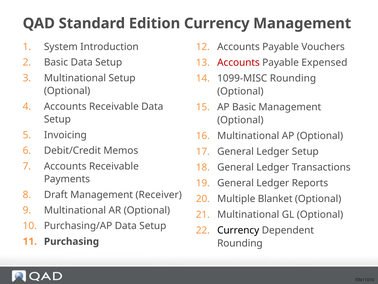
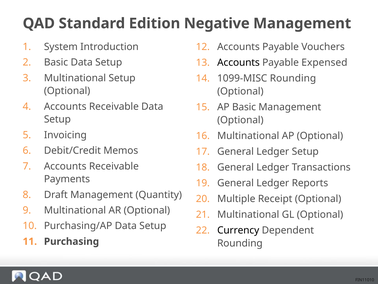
Edition Currency: Currency -> Negative
Accounts at (238, 62) colour: red -> black
Receiver: Receiver -> Quantity
Blanket: Blanket -> Receipt
